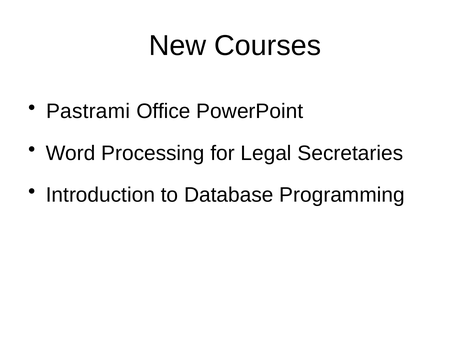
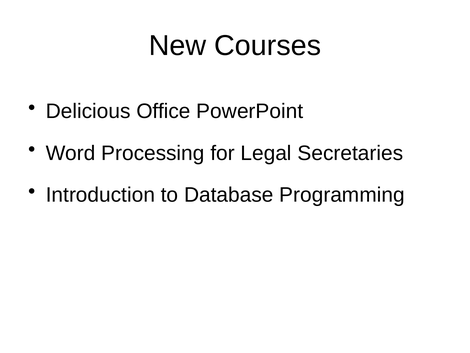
Pastrami: Pastrami -> Delicious
